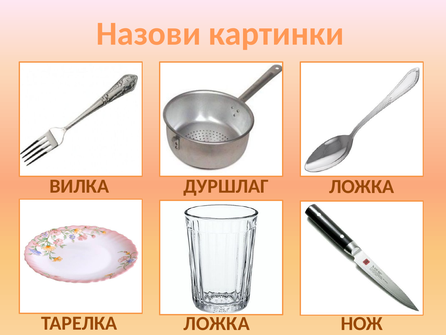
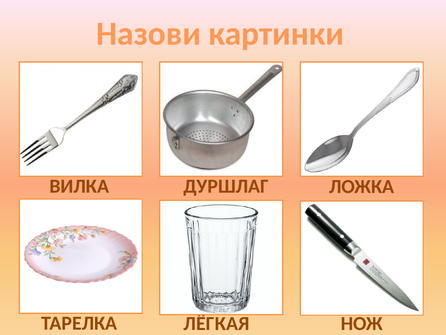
ТАРЕЛКА ЛОЖКА: ЛОЖКА -> ЛЁГКАЯ
